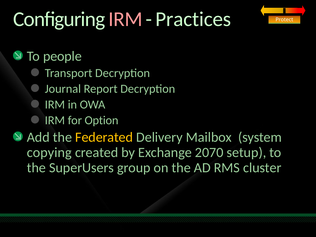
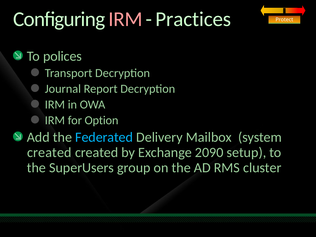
people: people -> polices
Federated colour: yellow -> light blue
copying at (49, 152): copying -> created
2070: 2070 -> 2090
